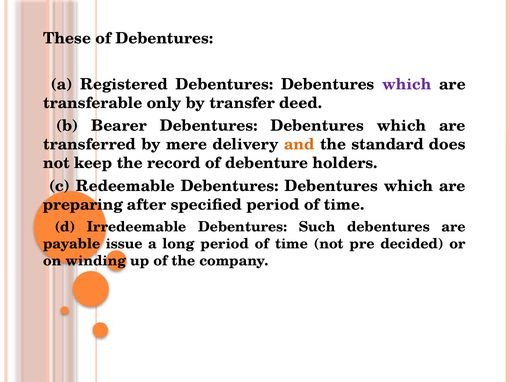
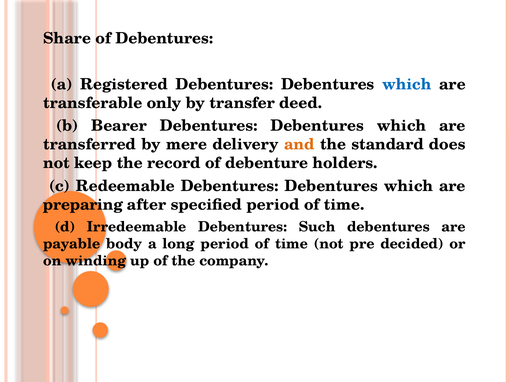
These: These -> Share
which at (407, 84) colour: purple -> blue
issue: issue -> body
